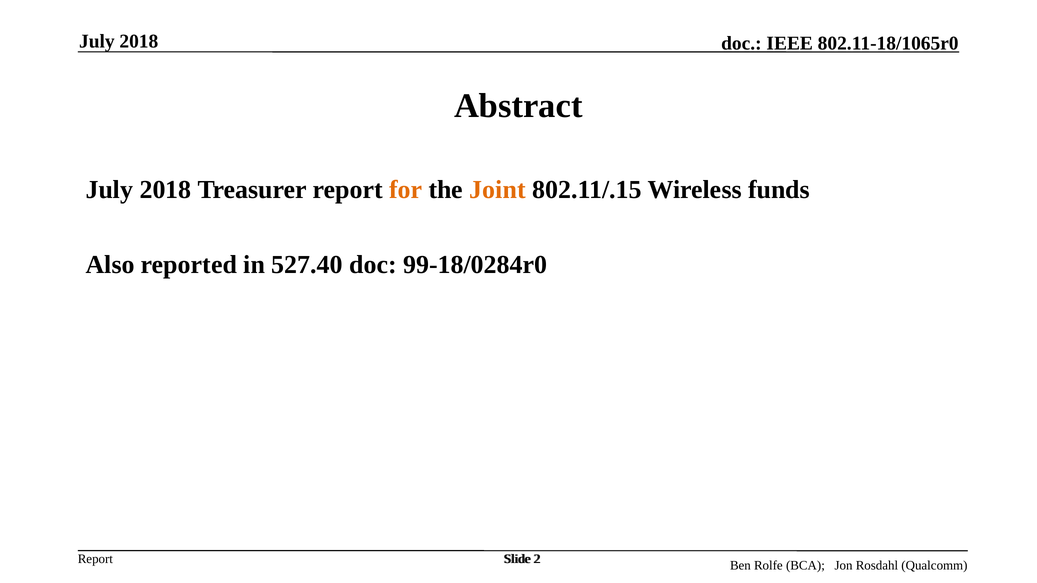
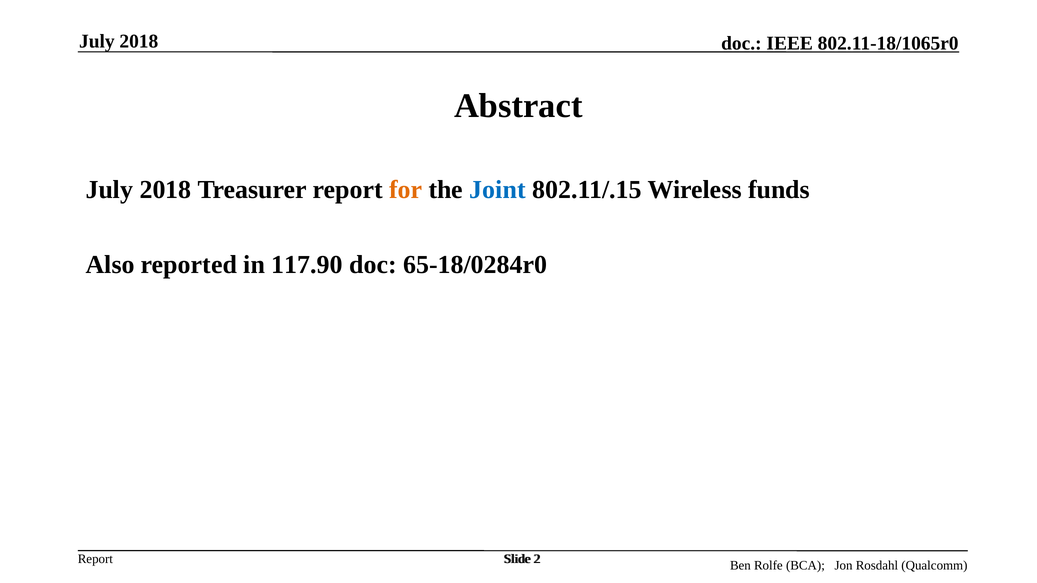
Joint colour: orange -> blue
527.40: 527.40 -> 117.90
99-18/0284r0: 99-18/0284r0 -> 65-18/0284r0
